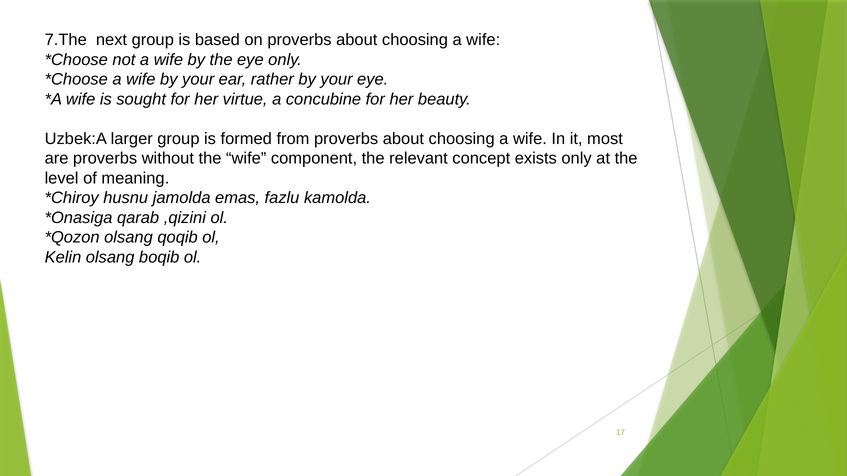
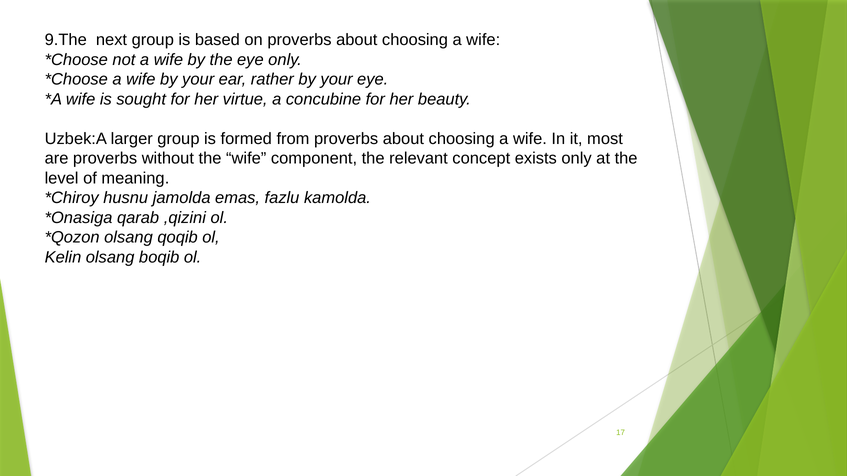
7.The: 7.The -> 9.The
